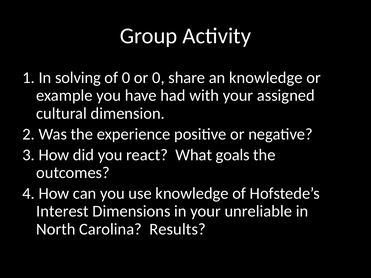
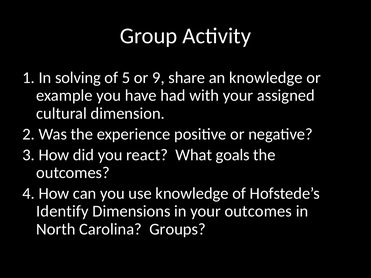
of 0: 0 -> 5
or 0: 0 -> 9
Interest: Interest -> Identify
your unreliable: unreliable -> outcomes
Results: Results -> Groups
